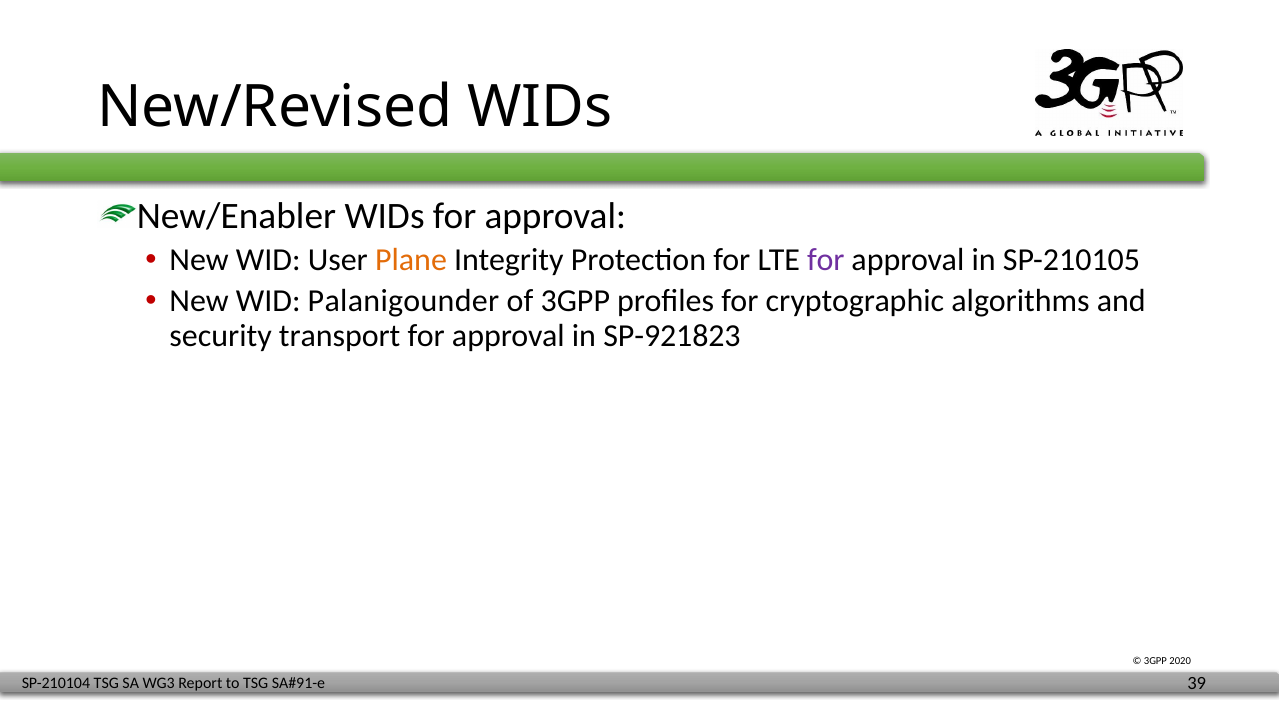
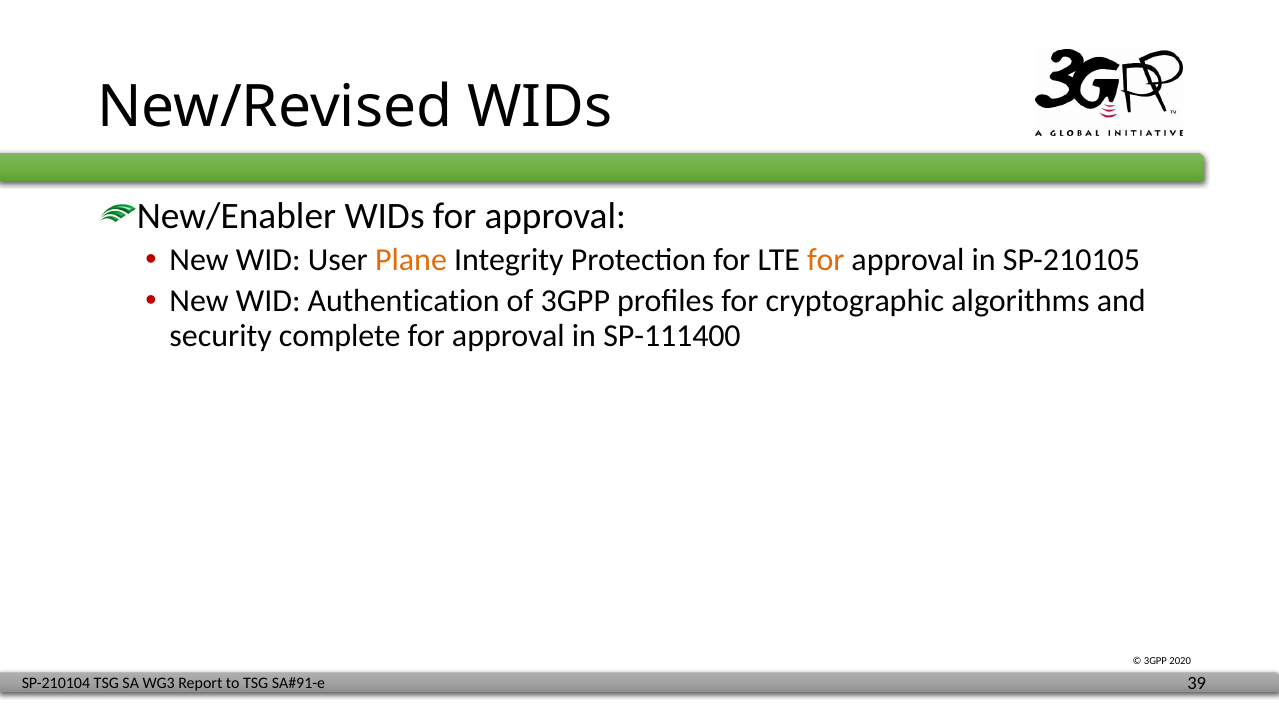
for at (826, 260) colour: purple -> orange
Palanigounder: Palanigounder -> Authentication
transport: transport -> complete
SP-921823: SP-921823 -> SP-111400
